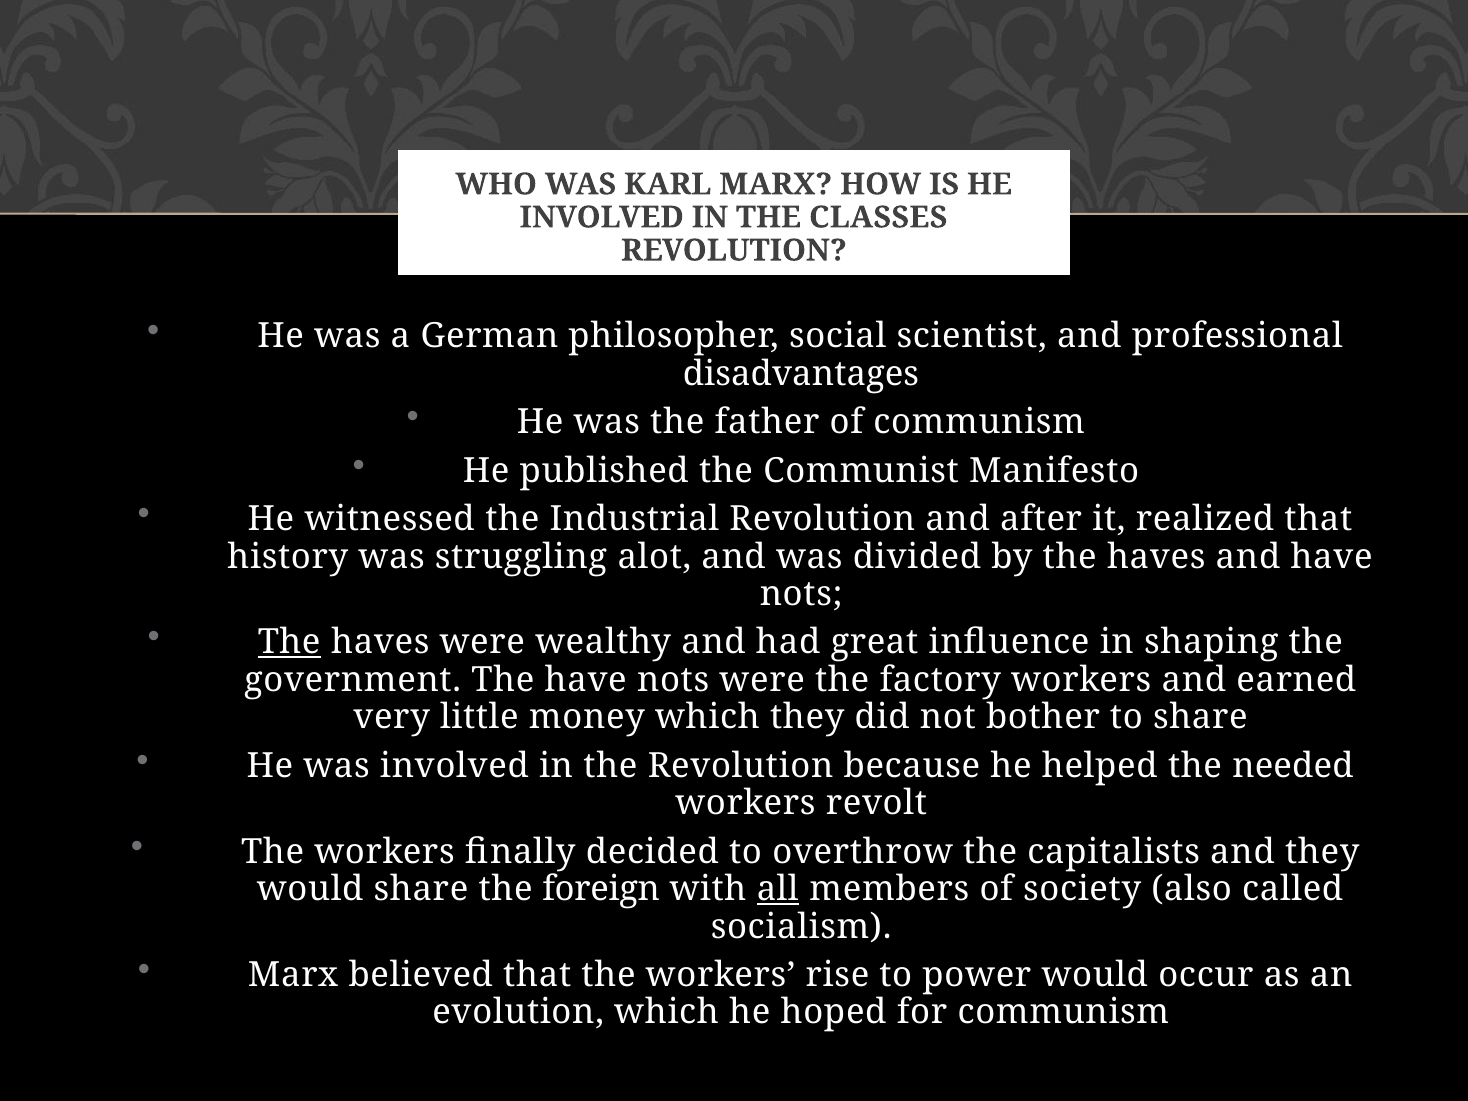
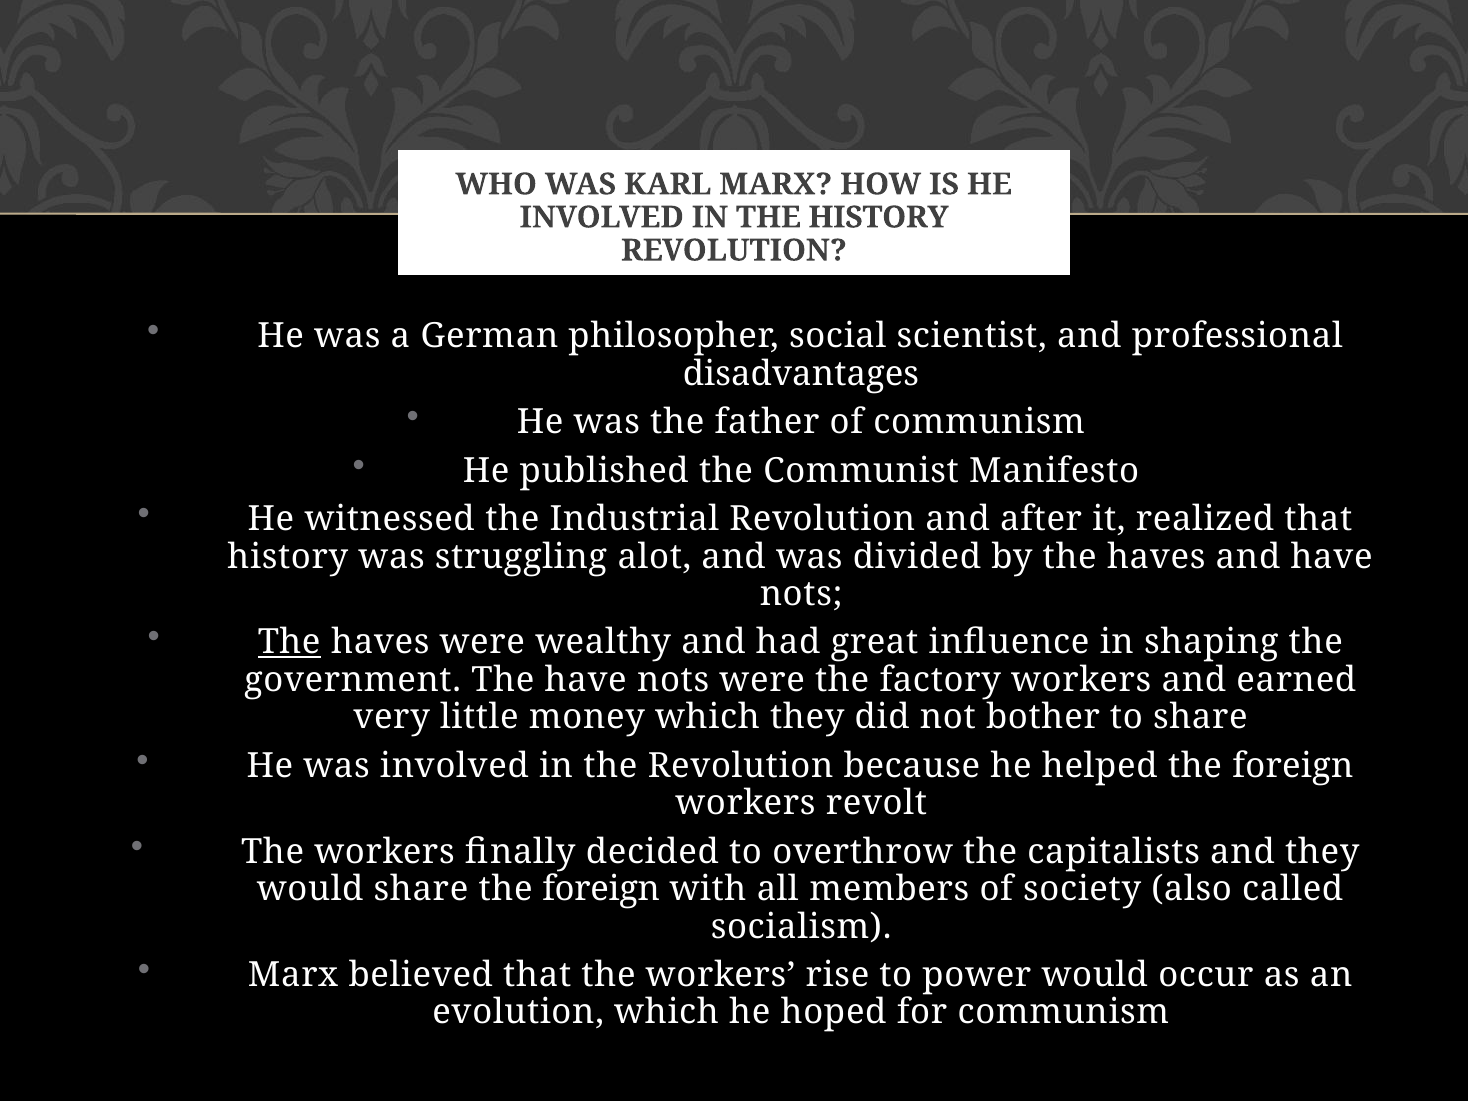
THE CLASSES: CLASSES -> HISTORY
helped the needed: needed -> foreign
all underline: present -> none
